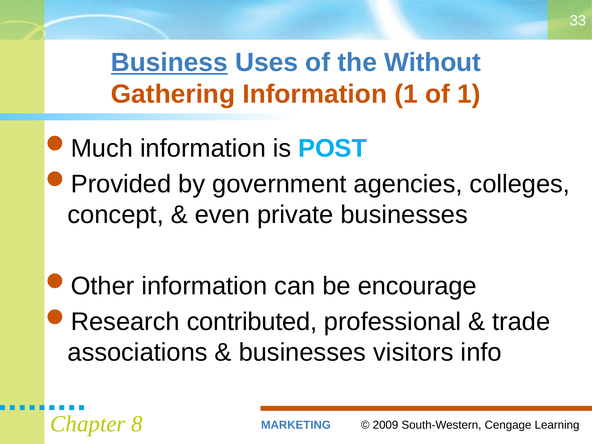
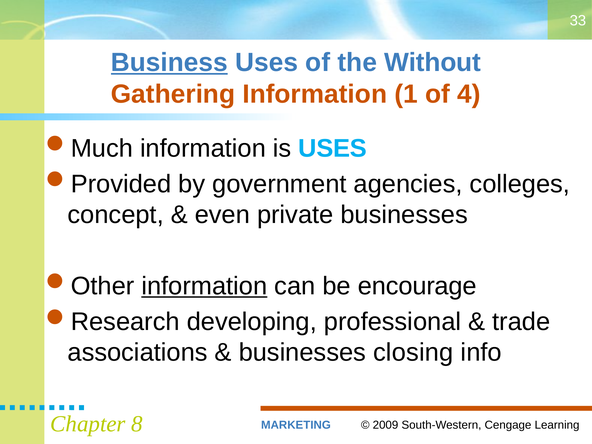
of 1: 1 -> 4
is POST: POST -> USES
information at (204, 286) underline: none -> present
contributed: contributed -> developing
visitors: visitors -> closing
